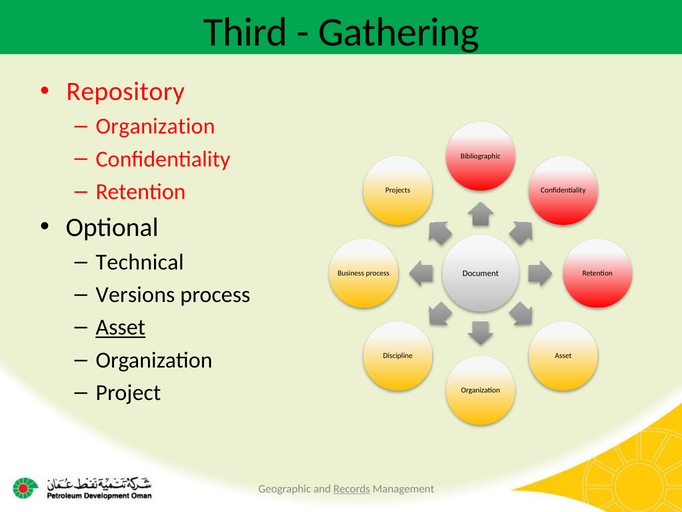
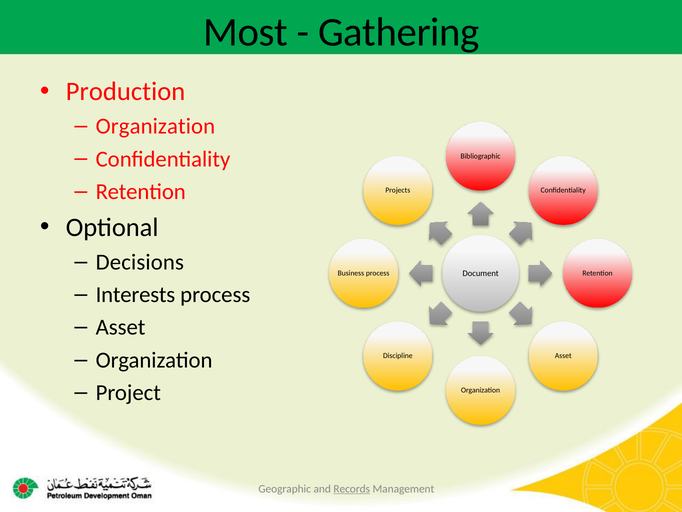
Third: Third -> Most
Repository: Repository -> Production
Technical: Technical -> Decisions
Versions: Versions -> Interests
Asset at (121, 327) underline: present -> none
